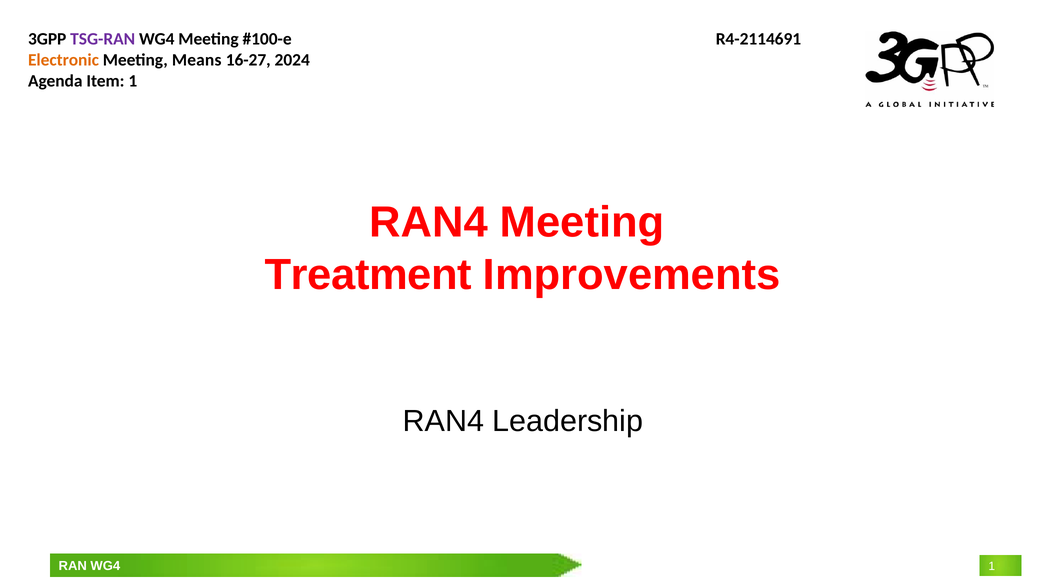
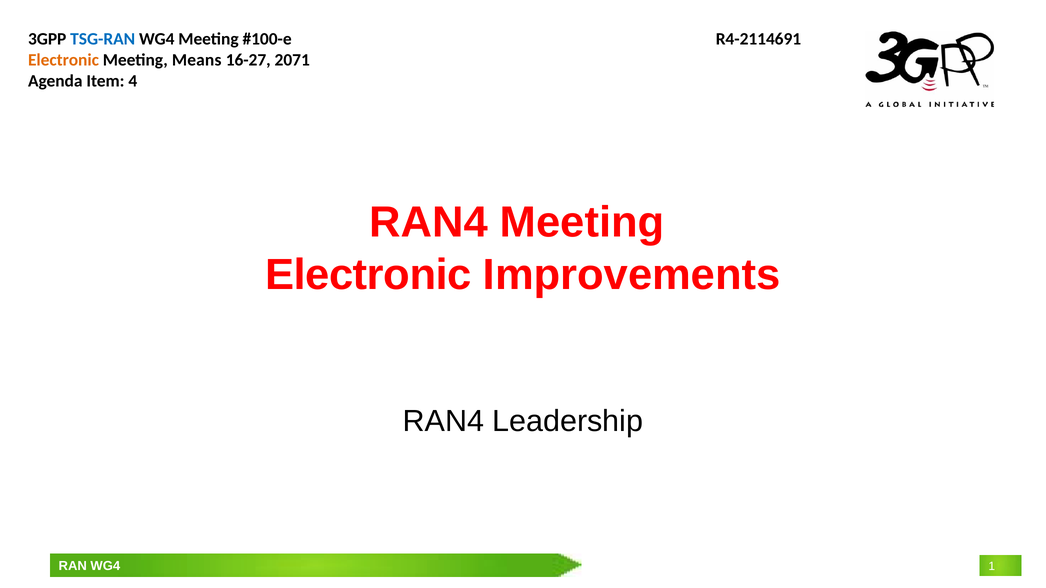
TSG-RAN colour: purple -> blue
2024: 2024 -> 2071
Item 1: 1 -> 4
Treatment at (368, 275): Treatment -> Electronic
